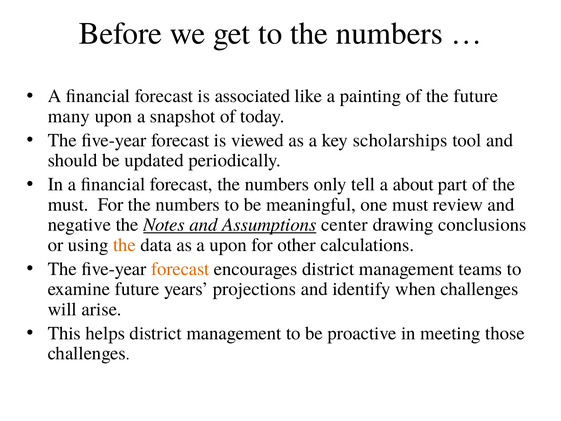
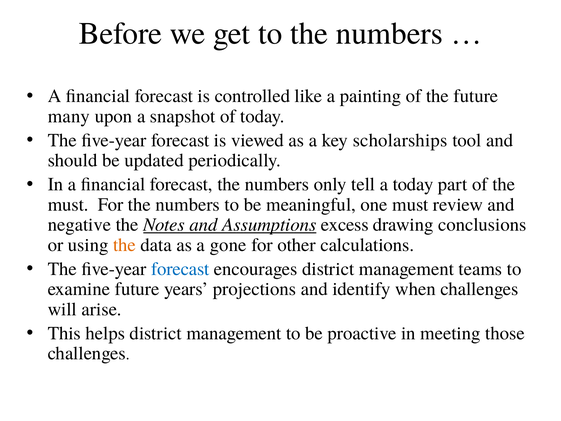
associated: associated -> controlled
a about: about -> today
center: center -> excess
a upon: upon -> gone
forecast at (180, 269) colour: orange -> blue
